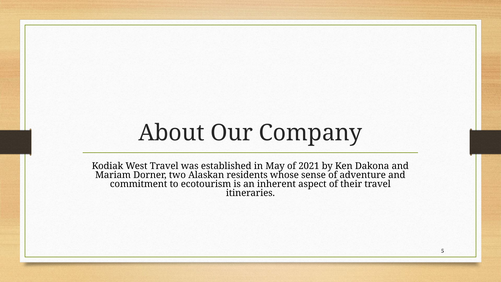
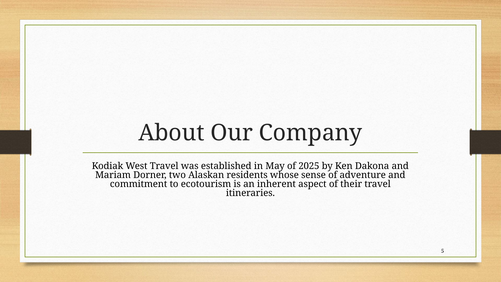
2021: 2021 -> 2025
